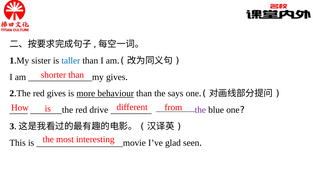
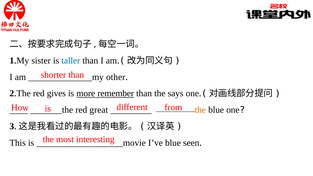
gives at (116, 77): gives -> other
behaviour: behaviour -> remember
drive: drive -> great
the at (200, 110) colour: purple -> orange
I’ve glad: glad -> blue
